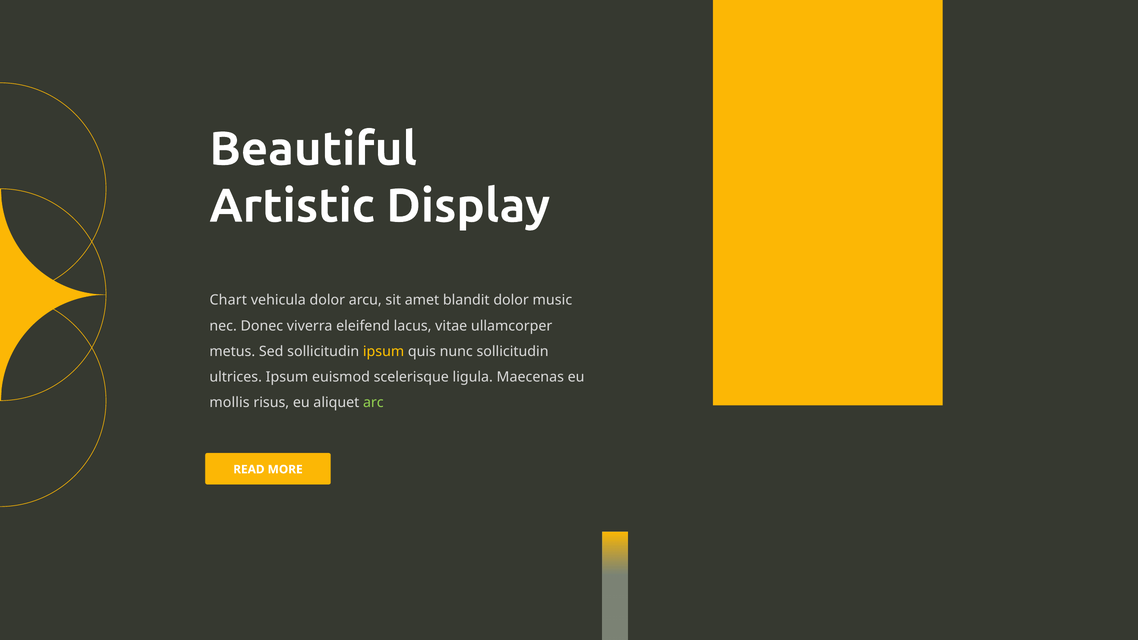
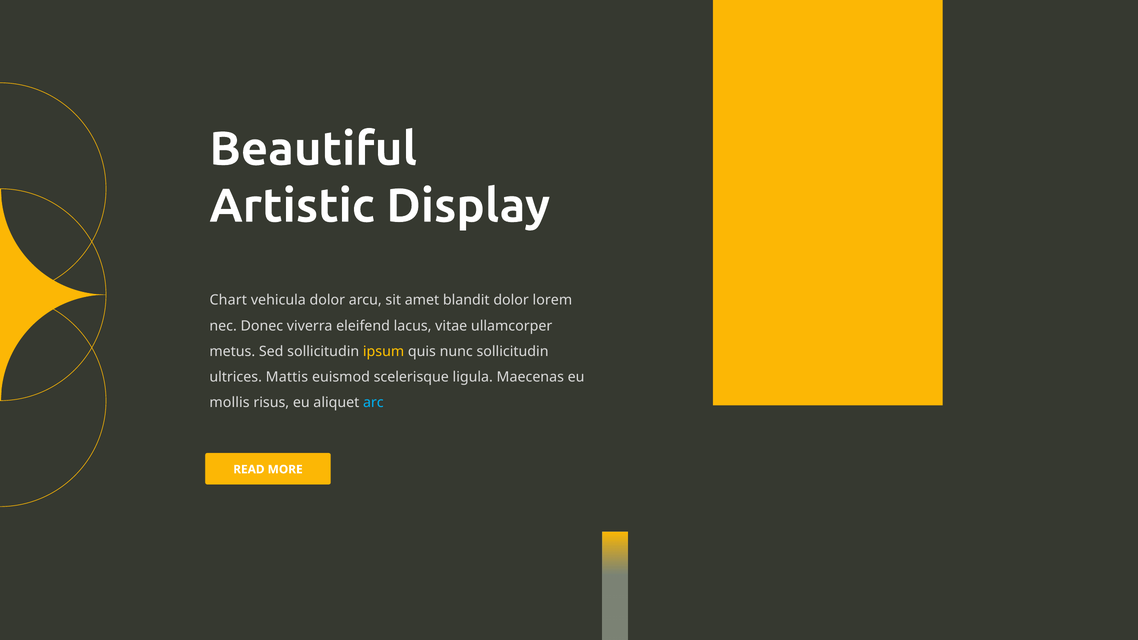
music: music -> lorem
ultrices Ipsum: Ipsum -> Mattis
arc colour: light green -> light blue
